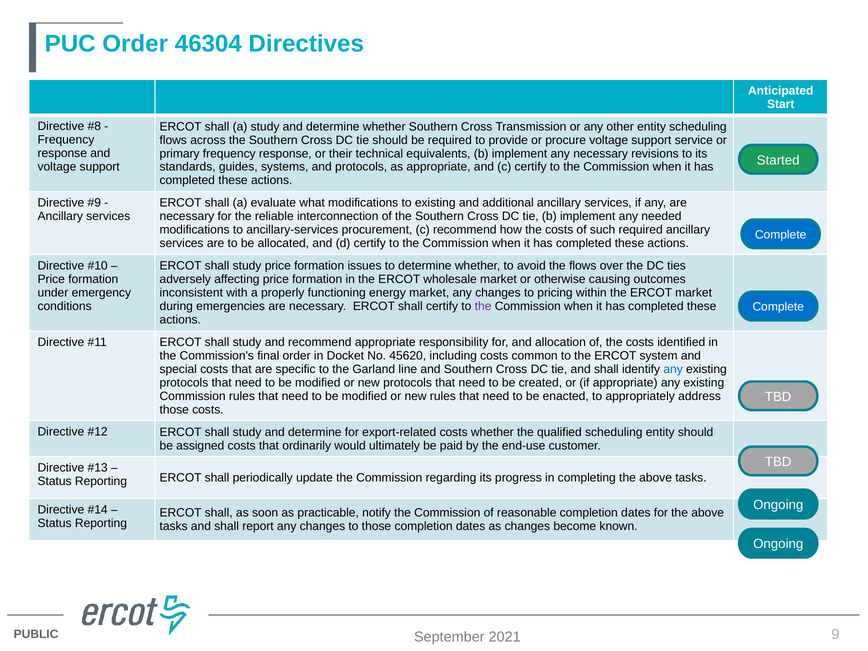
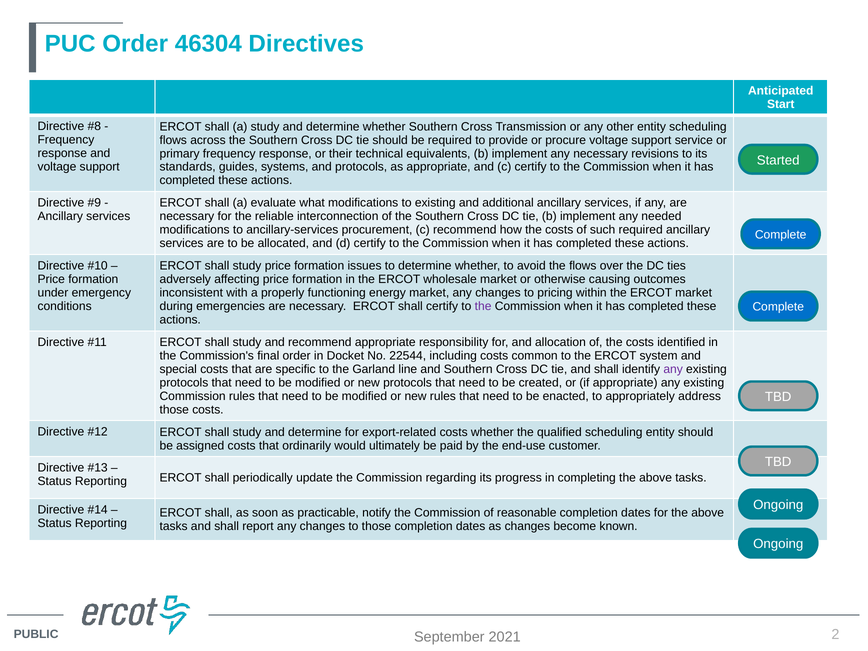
45620: 45620 -> 22544
any at (673, 369) colour: blue -> purple
9: 9 -> 2
